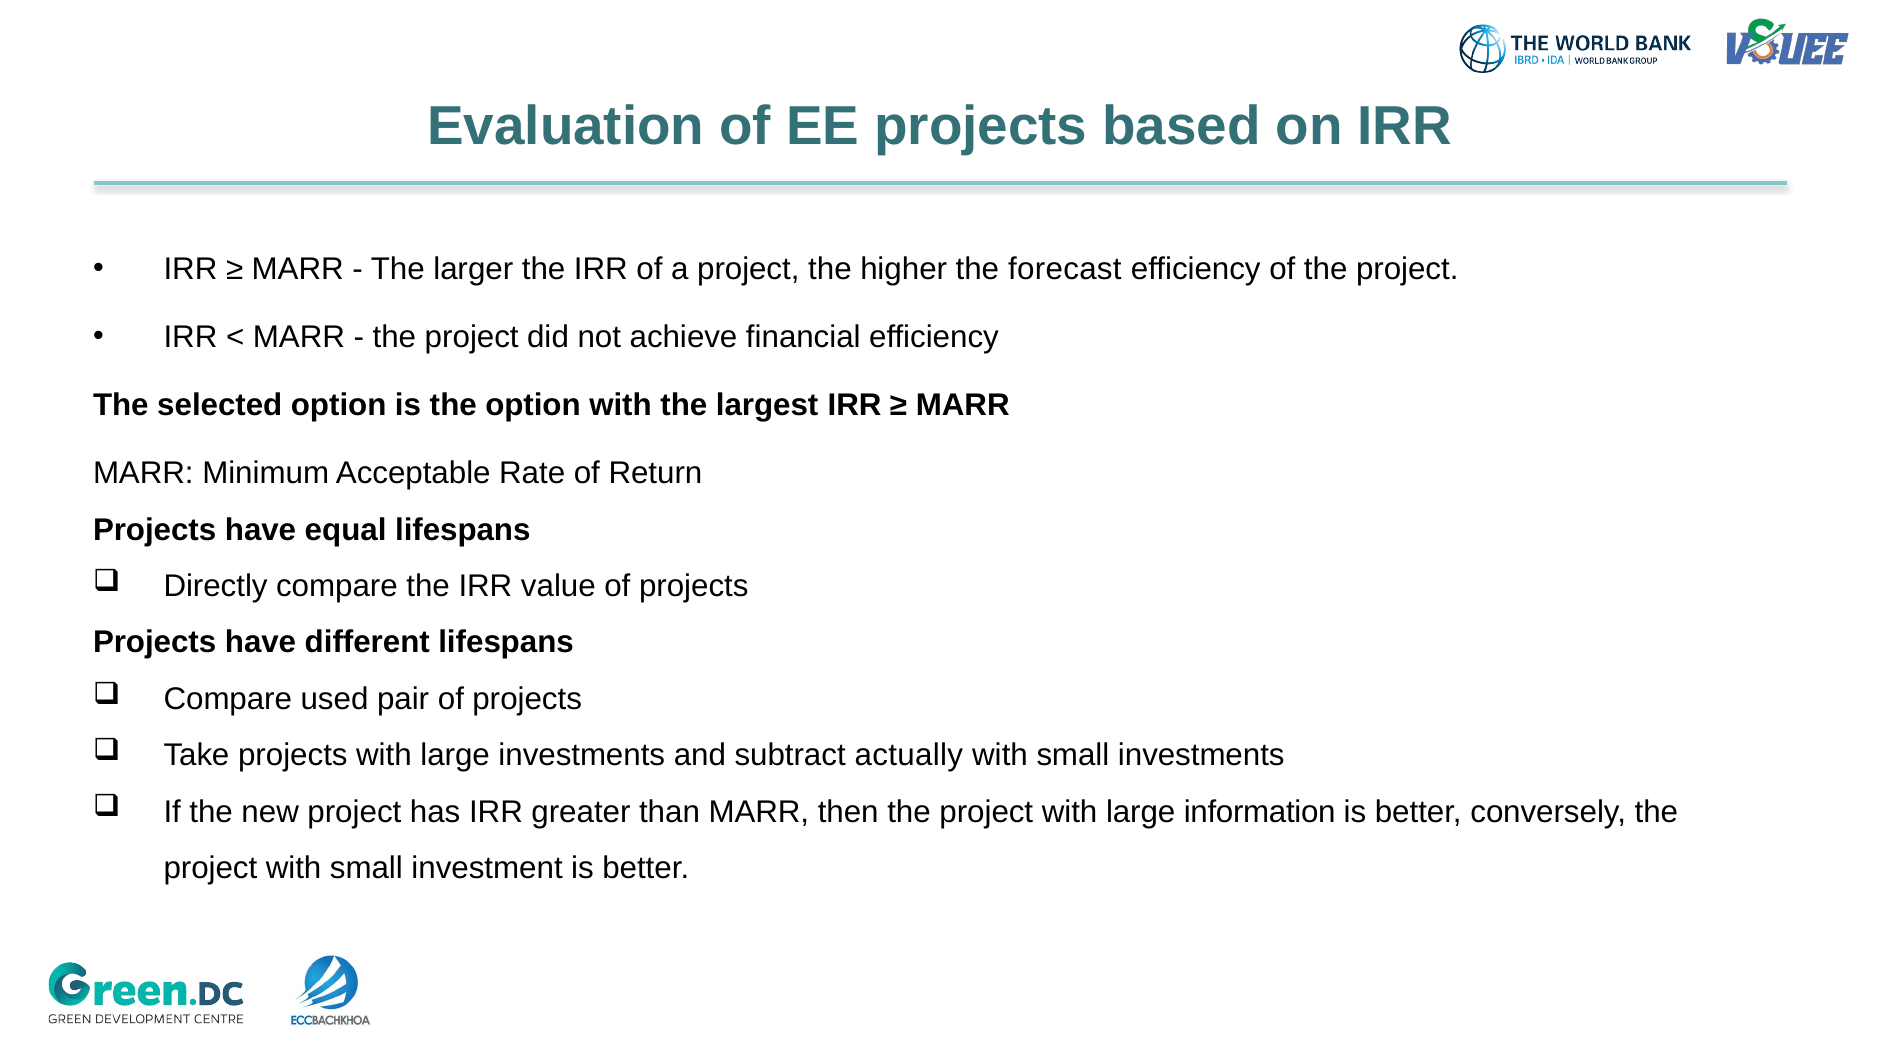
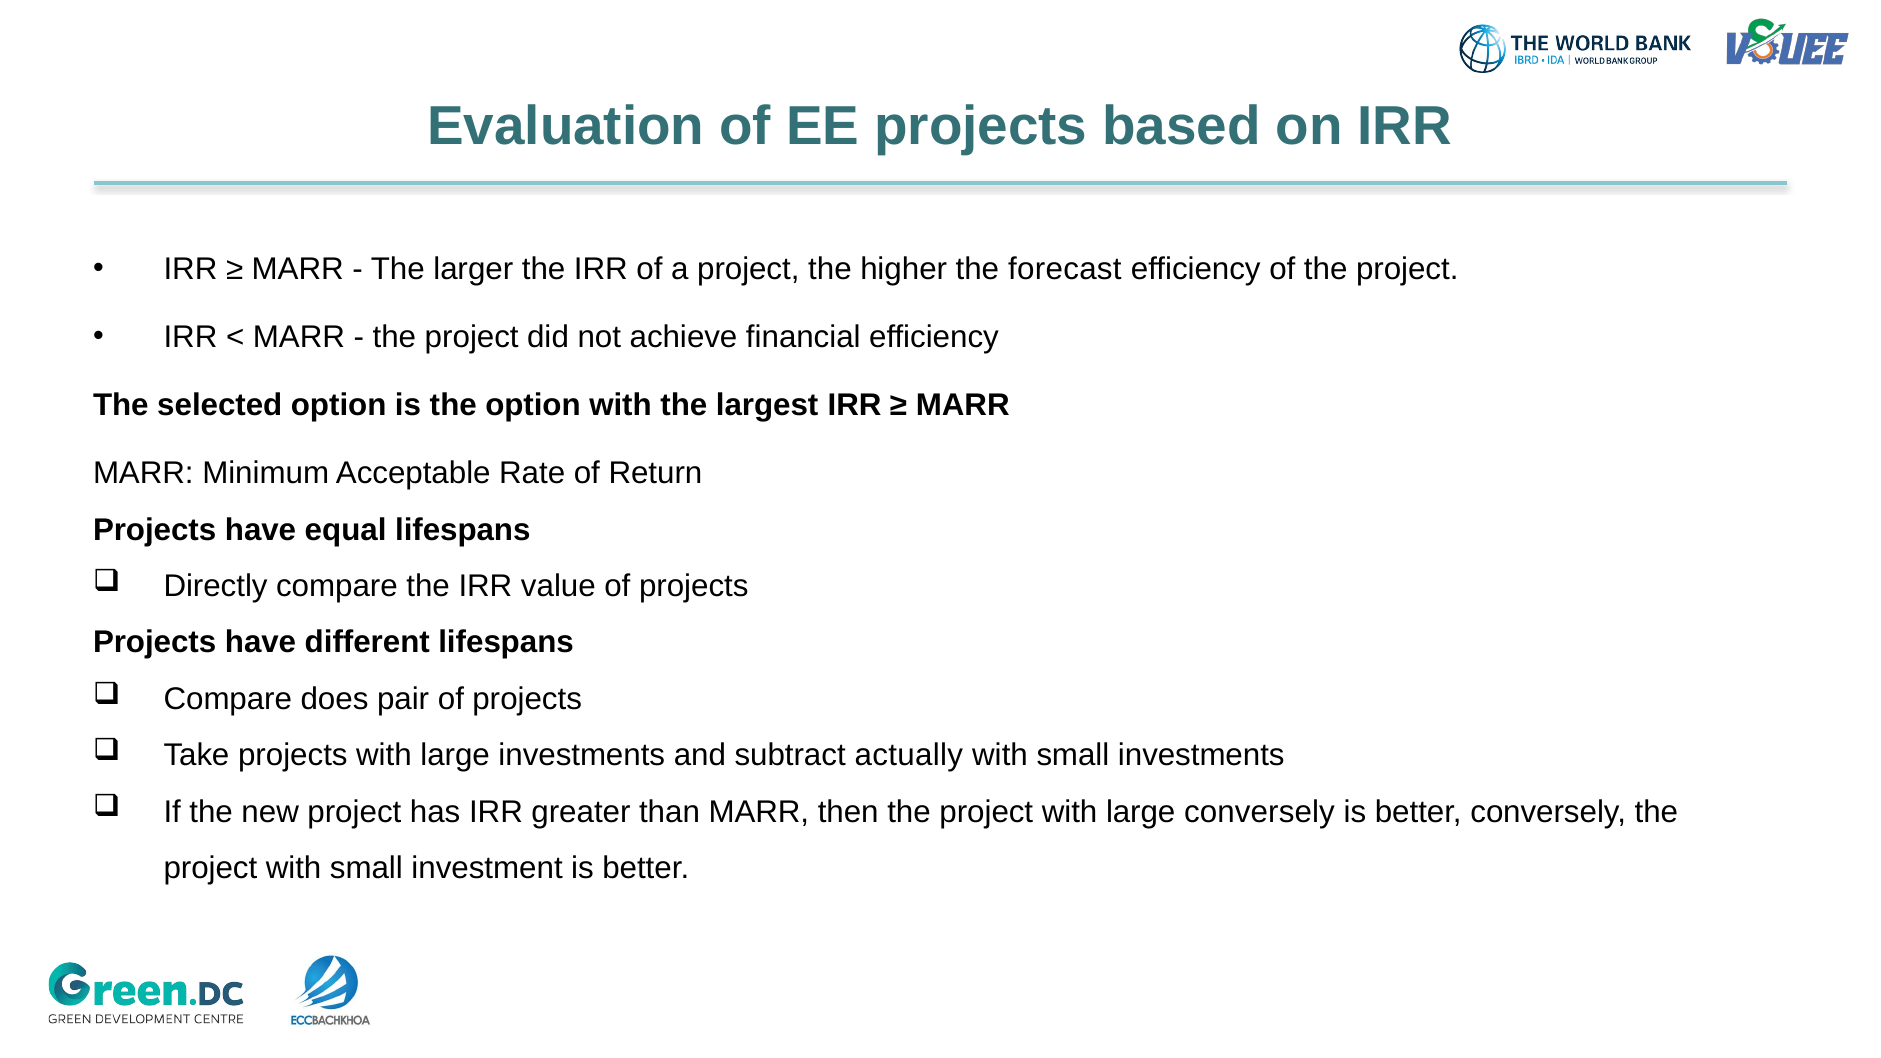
used: used -> does
large information: information -> conversely
